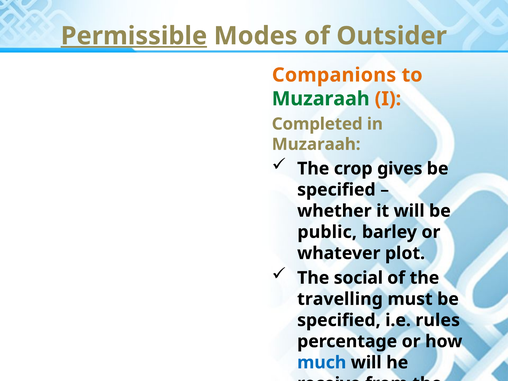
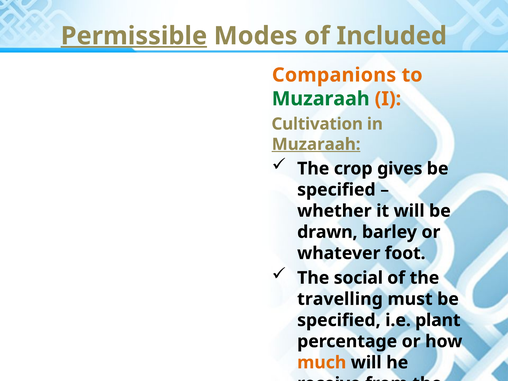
Outsider: Outsider -> Included
Completed: Completed -> Cultivation
Muzaraah at (316, 144) underline: none -> present
public: public -> drawn
plot: plot -> foot
rules: rules -> plant
much colour: blue -> orange
